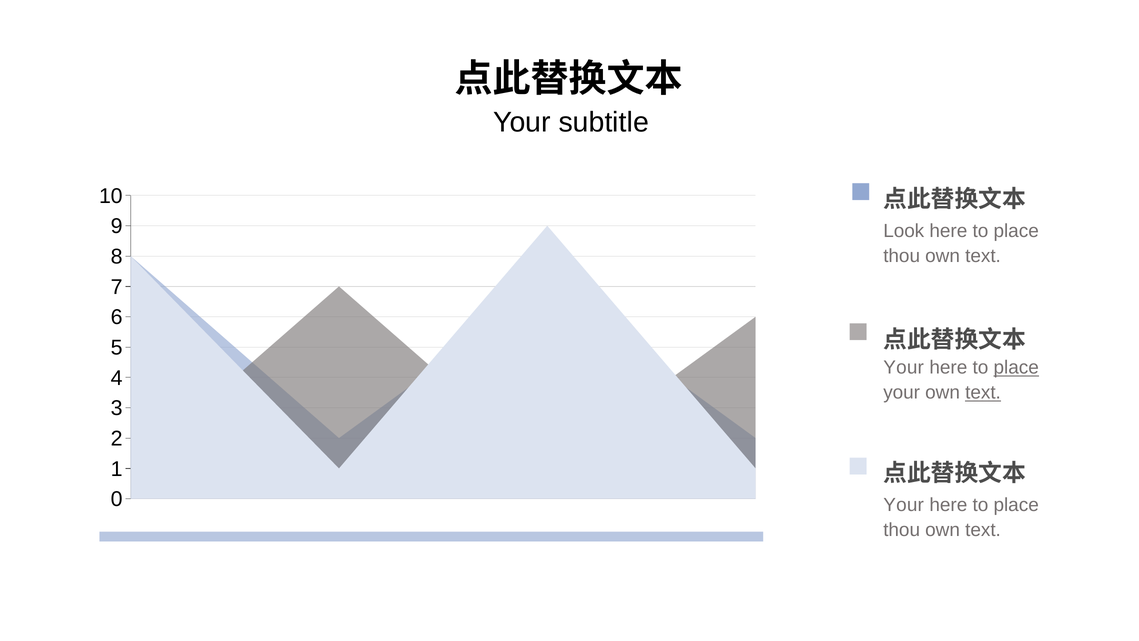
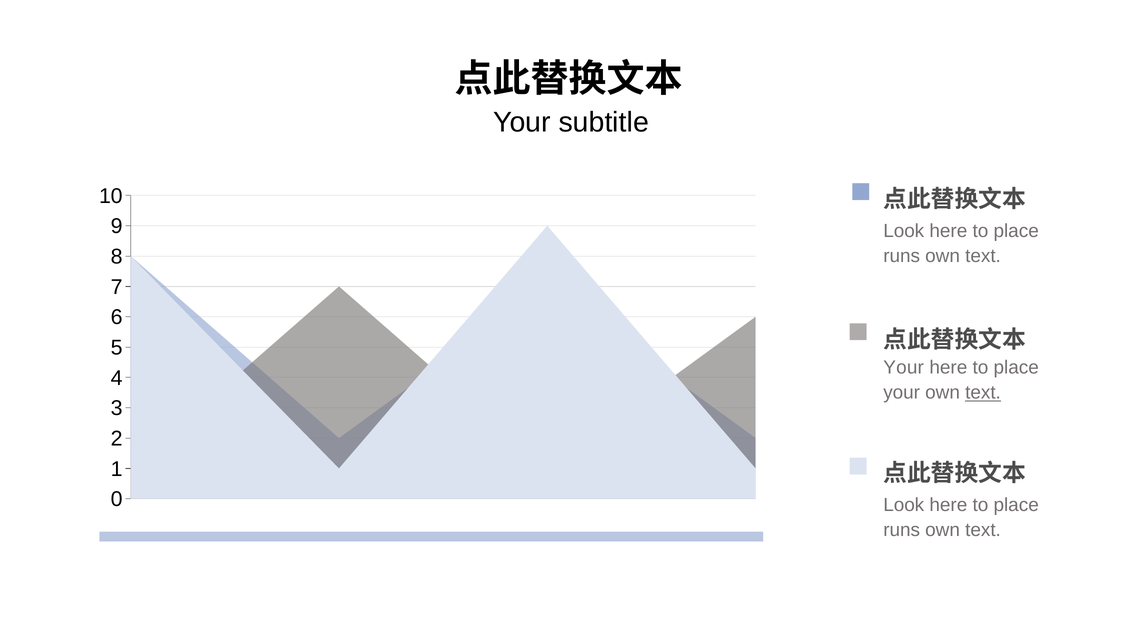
thou at (902, 256): thou -> runs
place at (1016, 367) underline: present -> none
Your at (904, 505): Your -> Look
thou at (902, 530): thou -> runs
